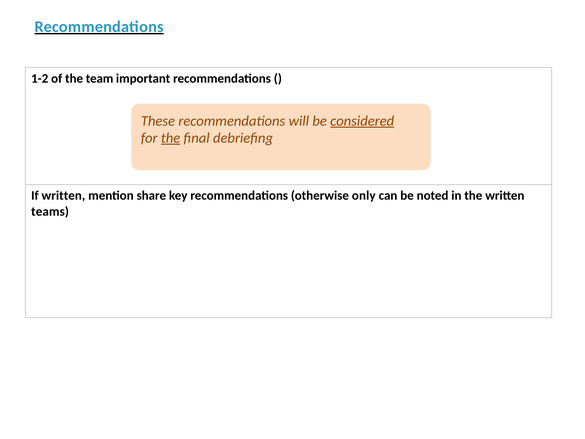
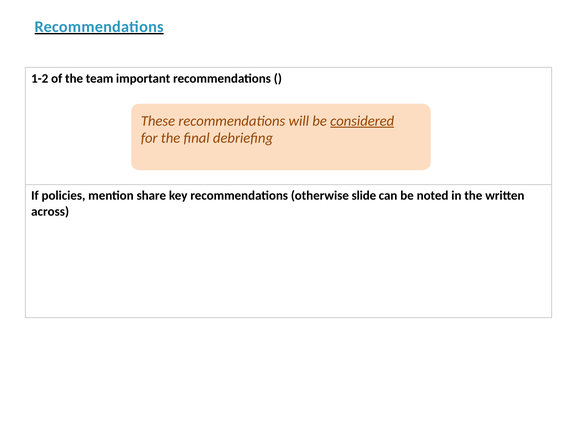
the at (171, 138) underline: present -> none
If written: written -> policies
only: only -> slide
teams: teams -> across
